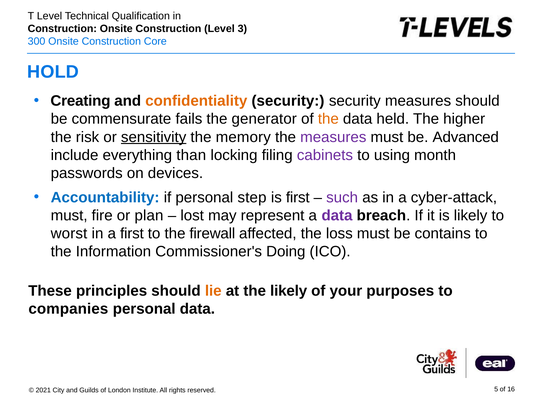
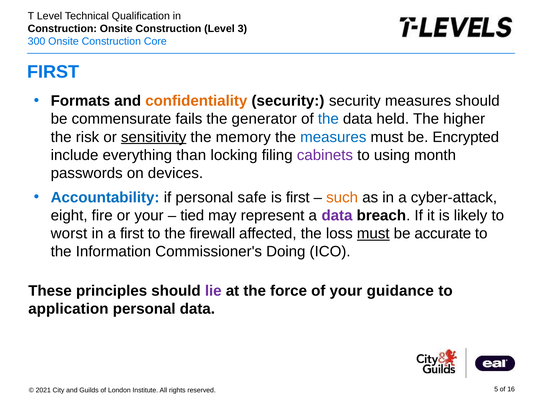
HOLD at (53, 72): HOLD -> FIRST
Creating: Creating -> Formats
the at (328, 119) colour: orange -> blue
measures at (333, 137) colour: purple -> blue
Advanced: Advanced -> Encrypted
step: step -> safe
such colour: purple -> orange
must at (69, 215): must -> eight
or plan: plan -> your
lost: lost -> tied
must at (373, 233) underline: none -> present
contains: contains -> accurate
lie colour: orange -> purple
the likely: likely -> force
purposes: purposes -> guidance
companies: companies -> application
